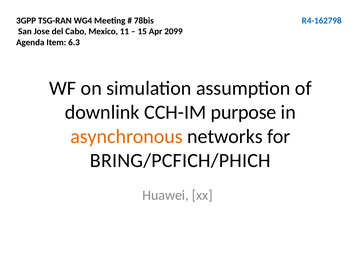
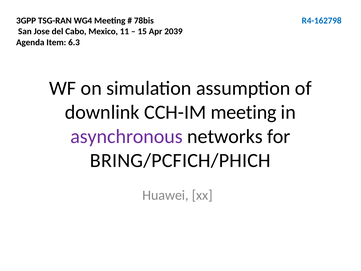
2099: 2099 -> 2039
CCH-IM purpose: purpose -> meeting
asynchronous colour: orange -> purple
